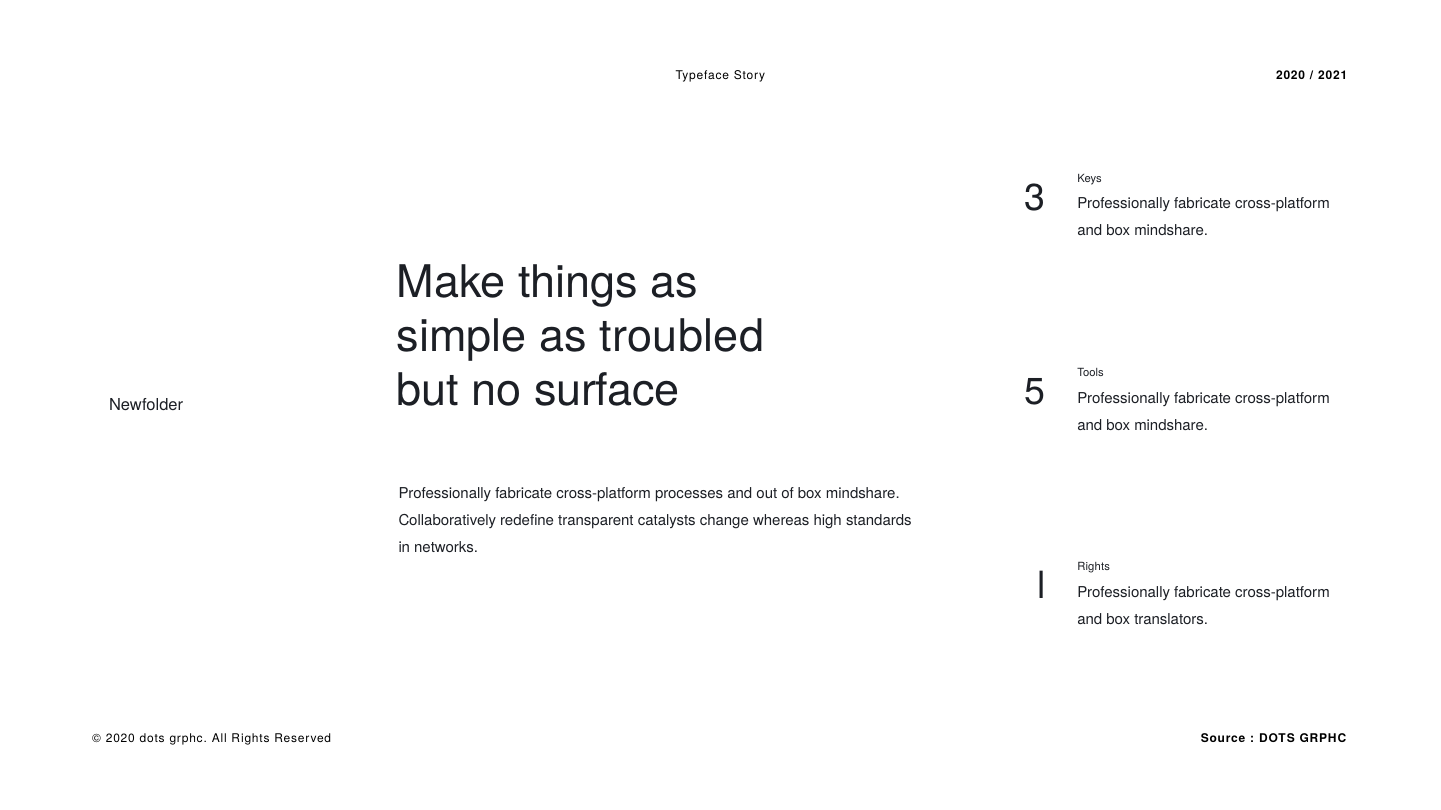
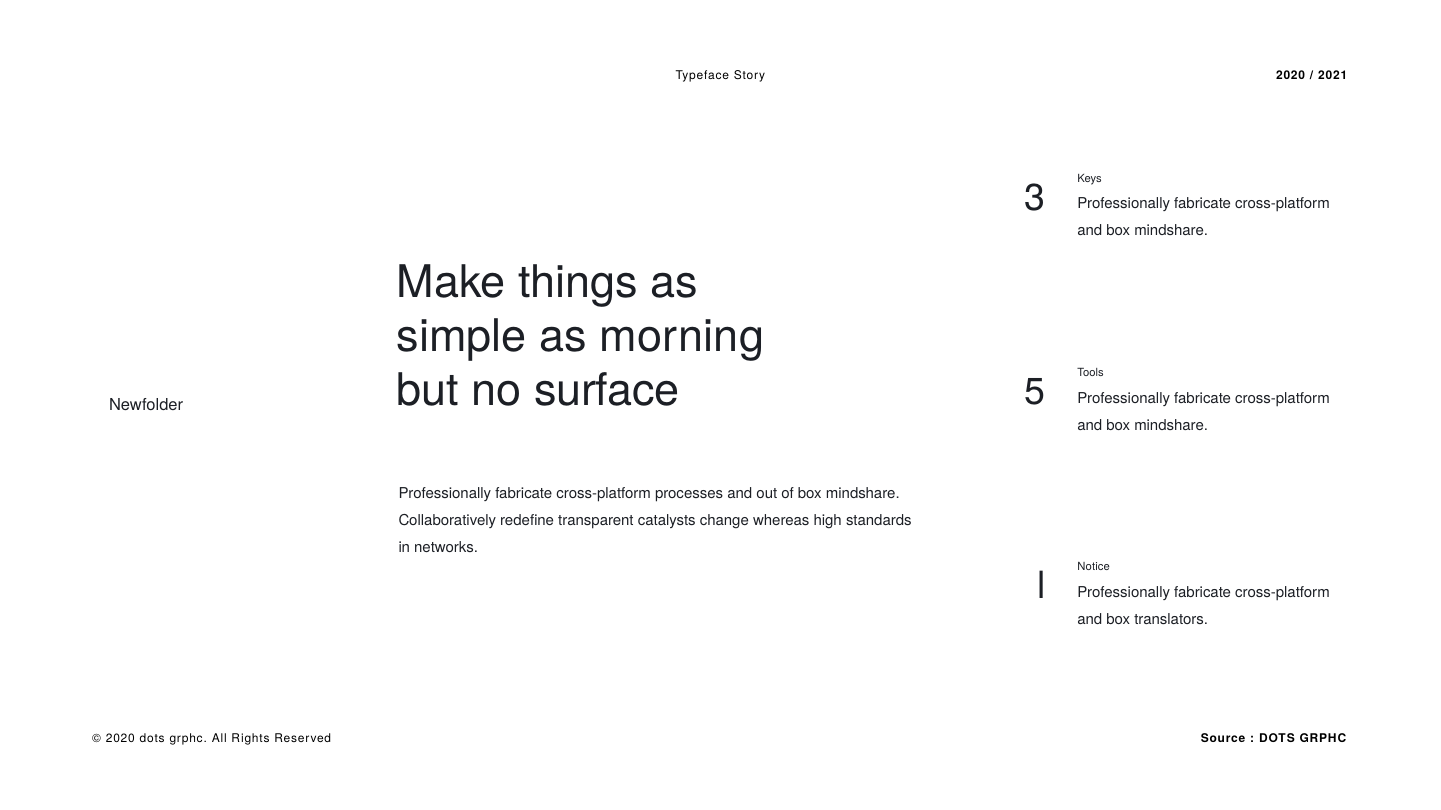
troubled: troubled -> morning
Rights at (1094, 567): Rights -> Notice
